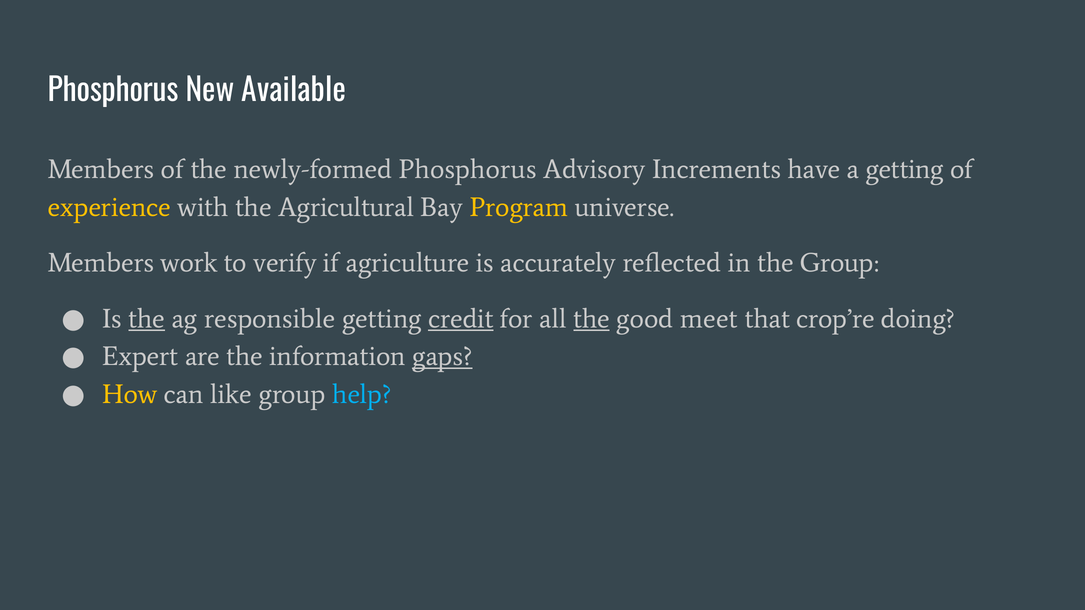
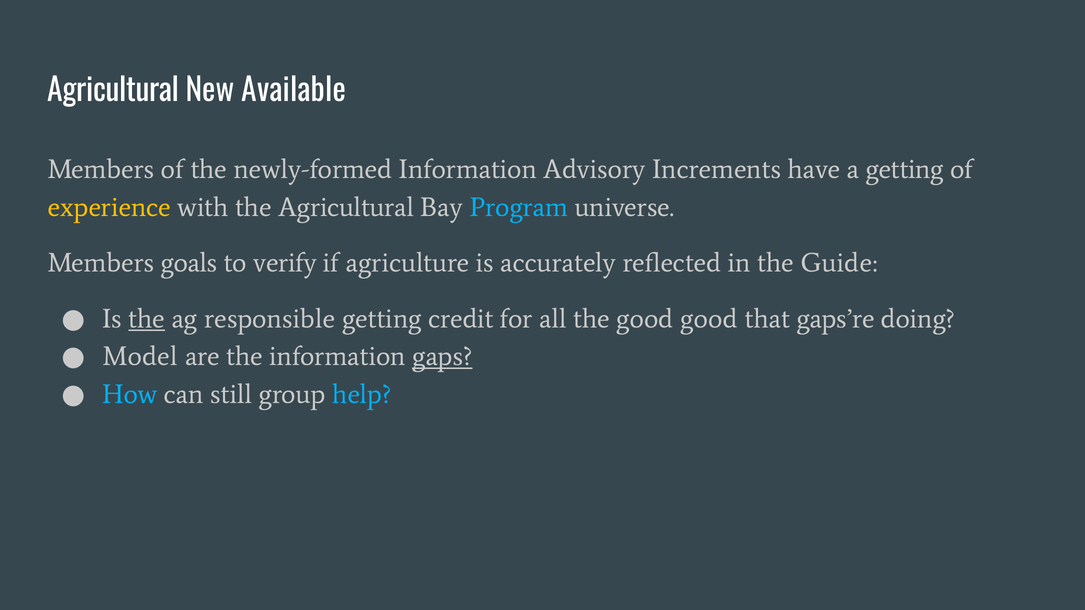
Phosphorus at (113, 91): Phosphorus -> Agricultural
newly-formed Phosphorus: Phosphorus -> Information
Program colour: yellow -> light blue
work: work -> goals
the Group: Group -> Guide
credit underline: present -> none
the at (592, 319) underline: present -> none
good meet: meet -> good
crop’re: crop’re -> gaps’re
Expert: Expert -> Model
How colour: yellow -> light blue
like: like -> still
